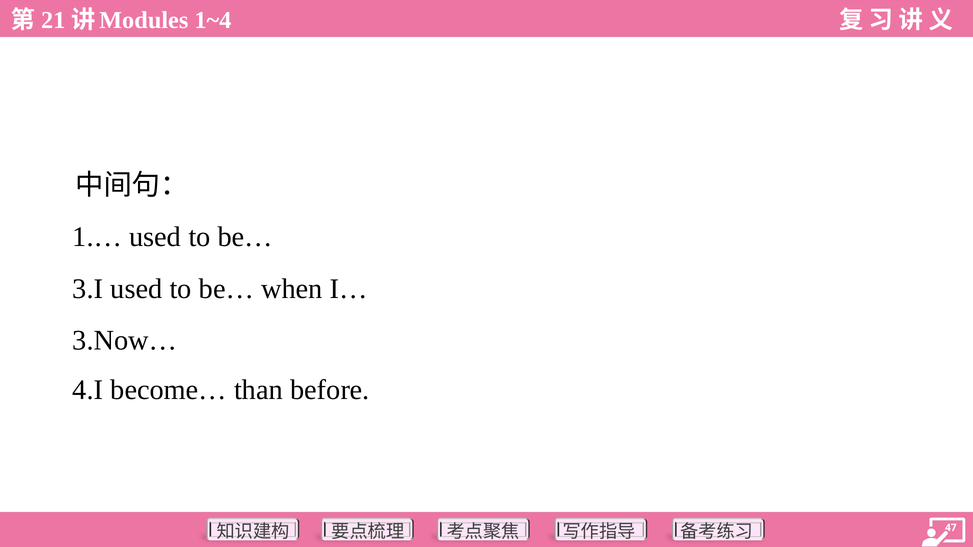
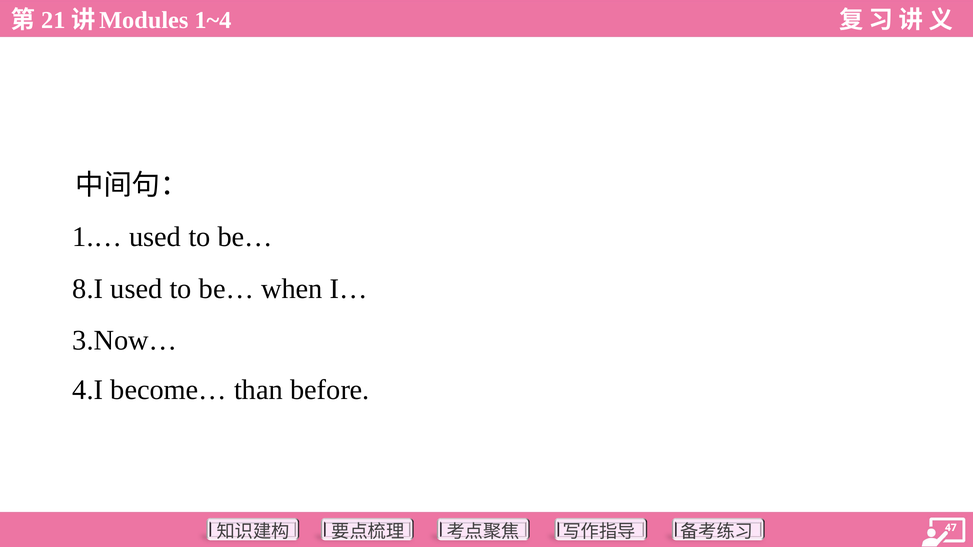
3.I: 3.I -> 8.I
